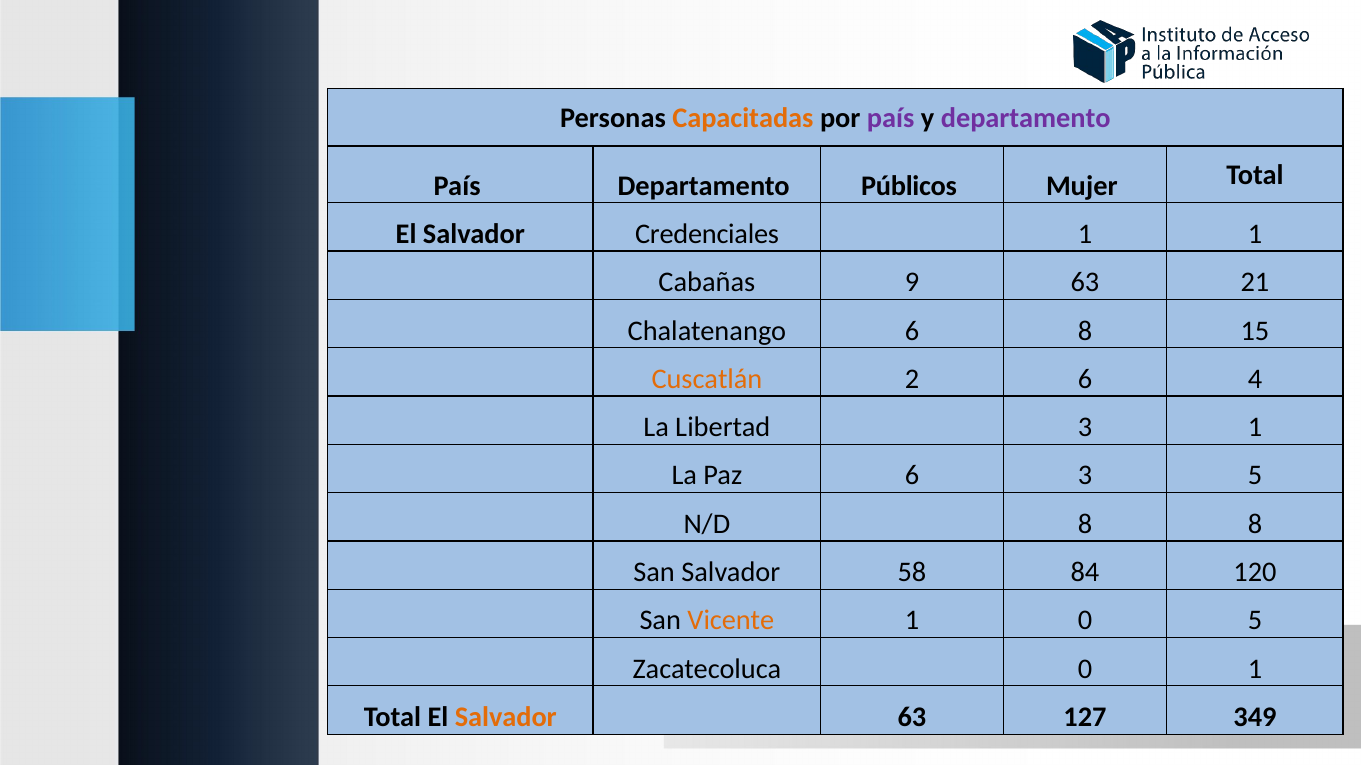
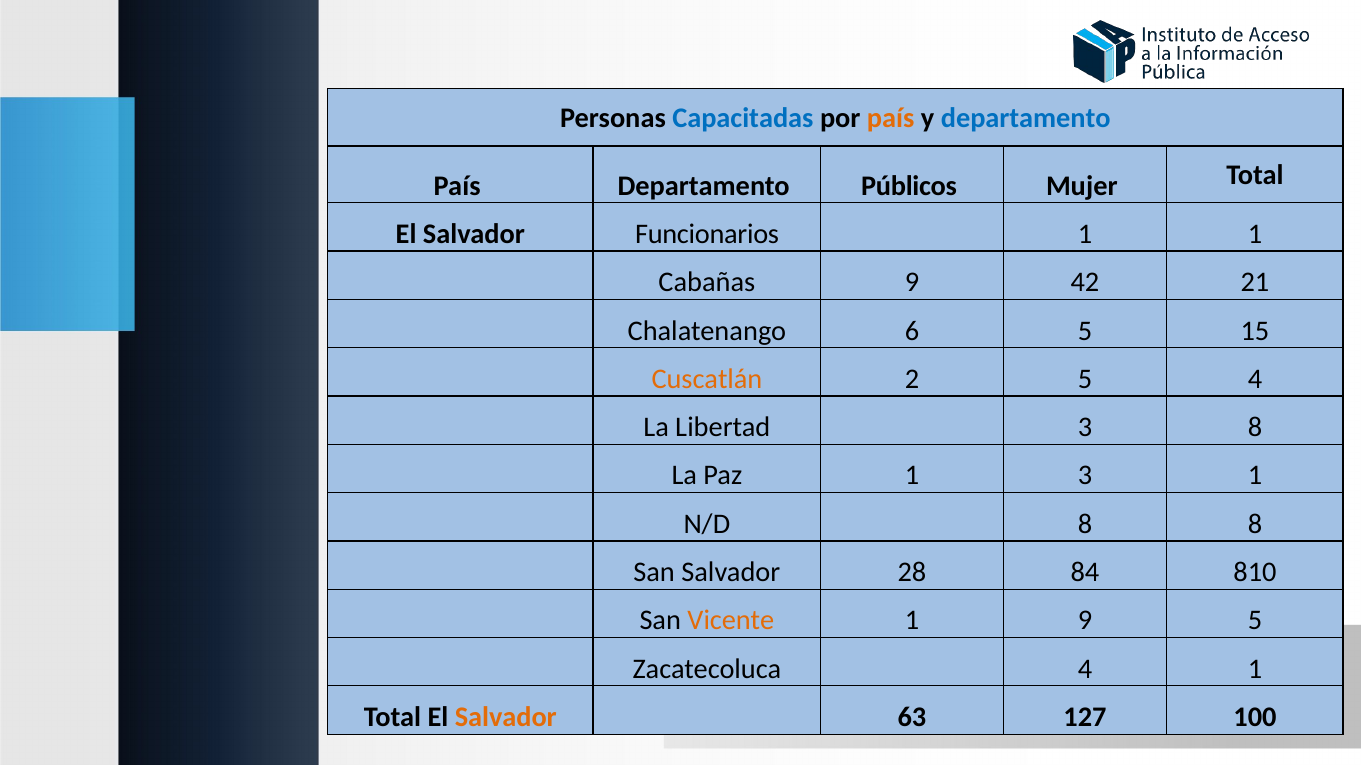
Capacitadas colour: orange -> blue
país at (891, 118) colour: purple -> orange
departamento at (1026, 118) colour: purple -> blue
Credenciales: Credenciales -> Funcionarios
9 63: 63 -> 42
6 8: 8 -> 5
2 6: 6 -> 5
3 1: 1 -> 8
Paz 6: 6 -> 1
3 5: 5 -> 1
58: 58 -> 28
120: 120 -> 810
1 0: 0 -> 9
Zacatecoluca 0: 0 -> 4
349: 349 -> 100
